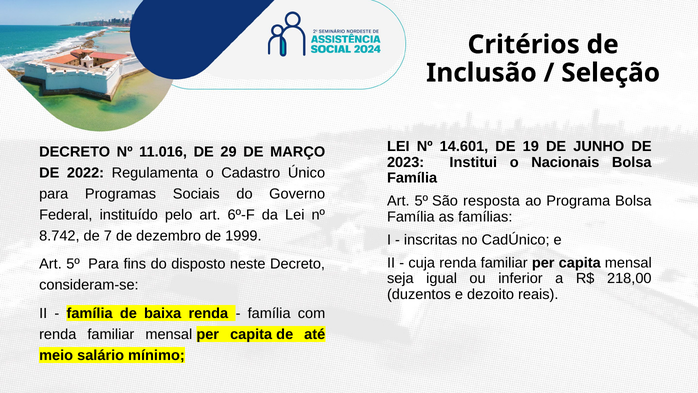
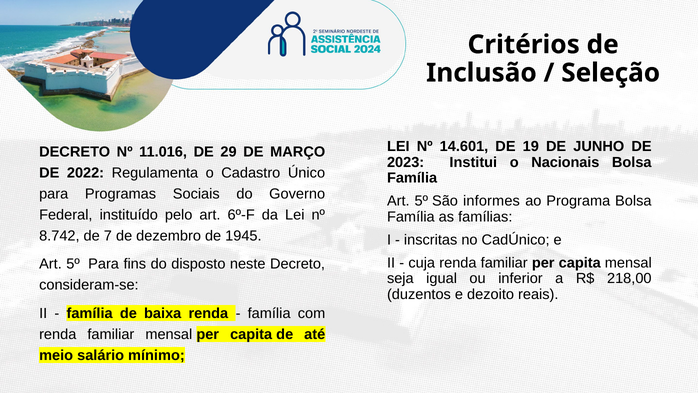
resposta: resposta -> informes
1999: 1999 -> 1945
